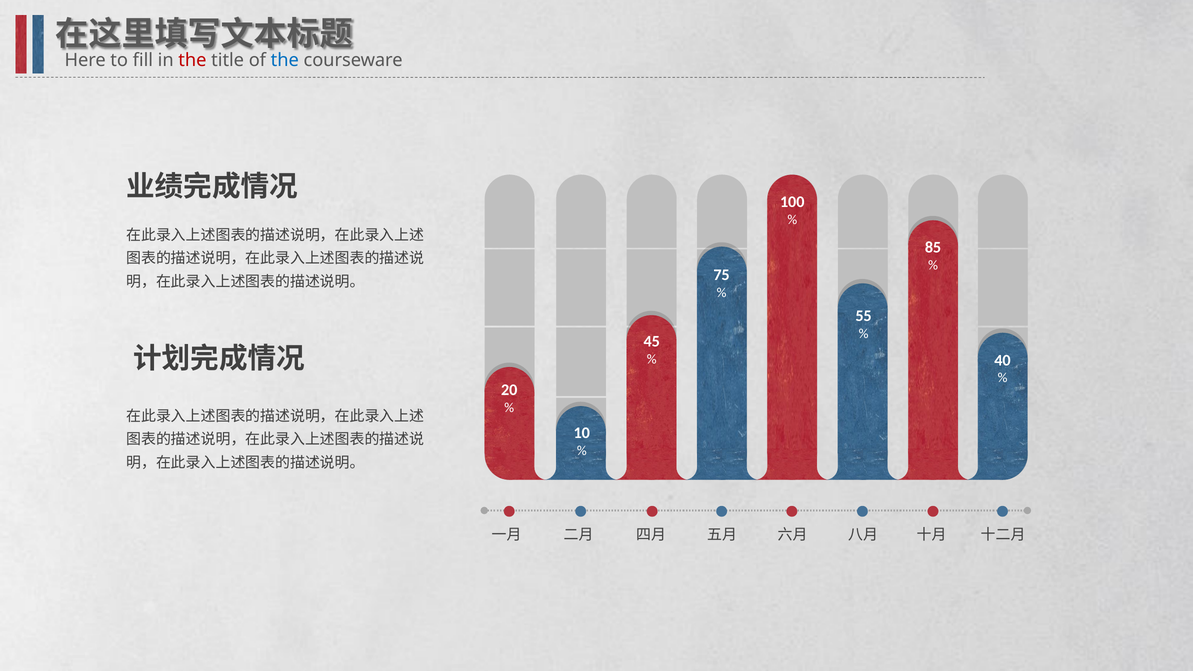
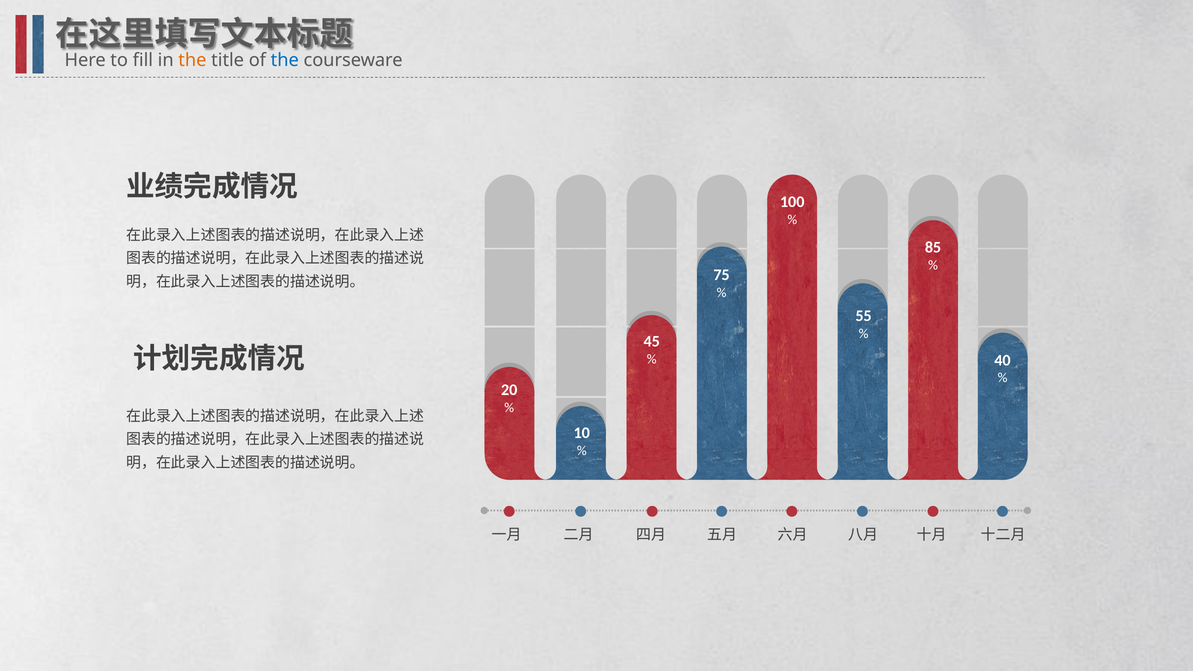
the at (192, 60) colour: red -> orange
